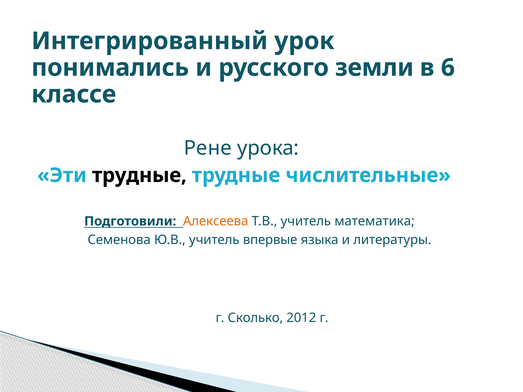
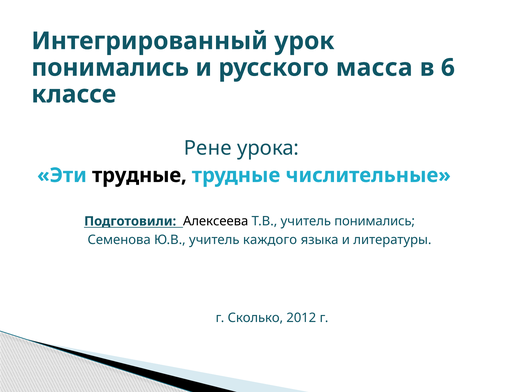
земли: земли -> масса
Алексеева colour: orange -> black
учитель математика: математика -> понимались
впервые: впервые -> каждого
